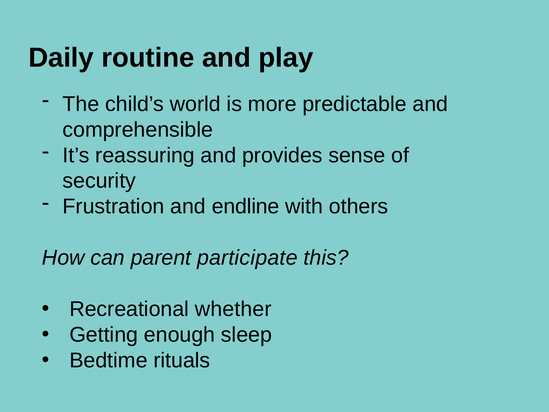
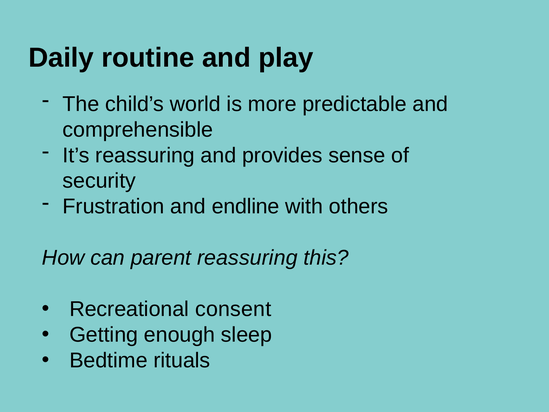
parent participate: participate -> reassuring
whether: whether -> consent
